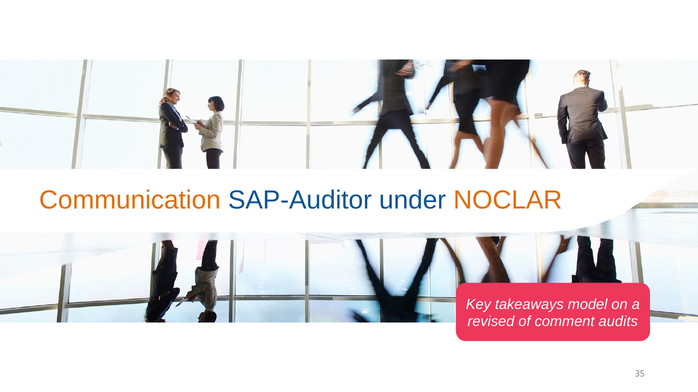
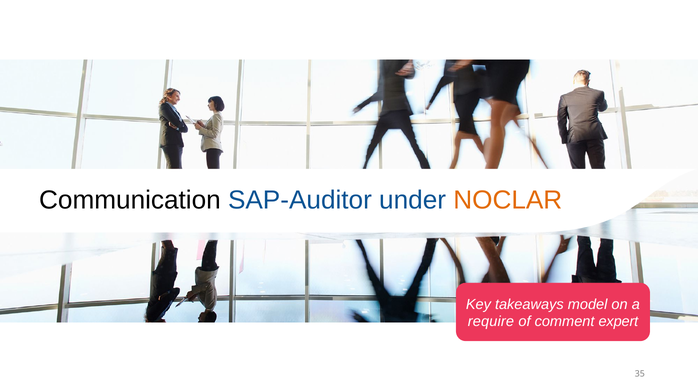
Communication colour: orange -> black
revised: revised -> require
audits: audits -> expert
